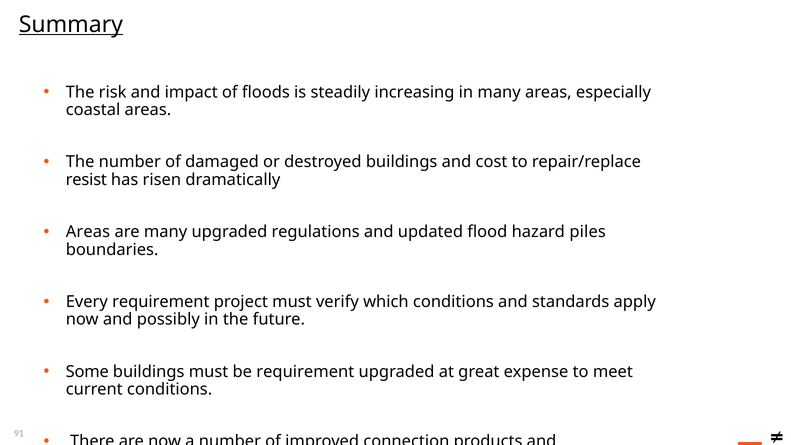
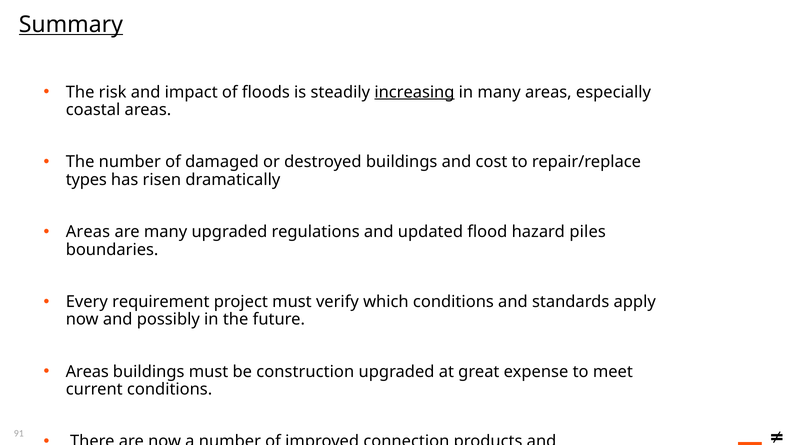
increasing underline: none -> present
resist: resist -> types
Some at (87, 372): Some -> Areas
be requirement: requirement -> construction
